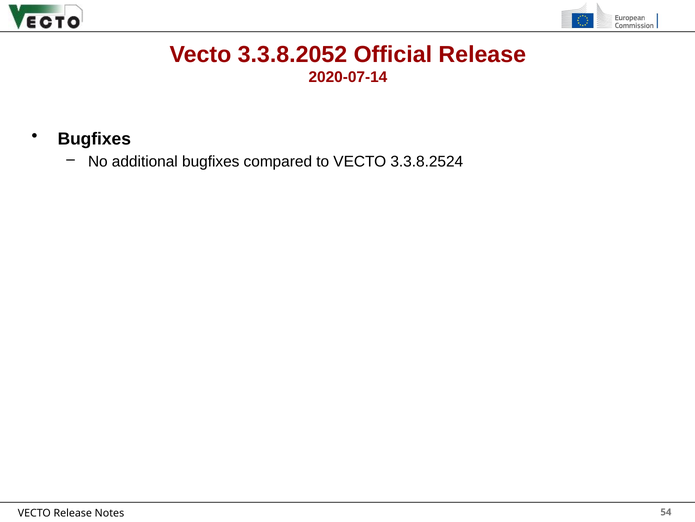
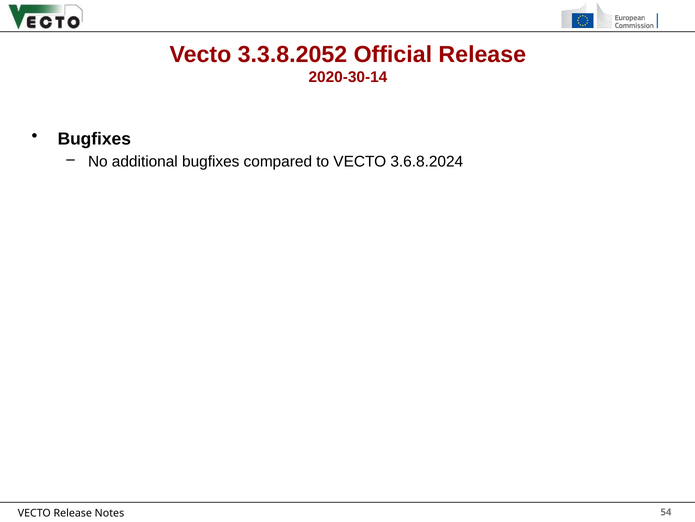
2020-07-14: 2020-07-14 -> 2020-30-14
3.3.8.2524: 3.3.8.2524 -> 3.6.8.2024
